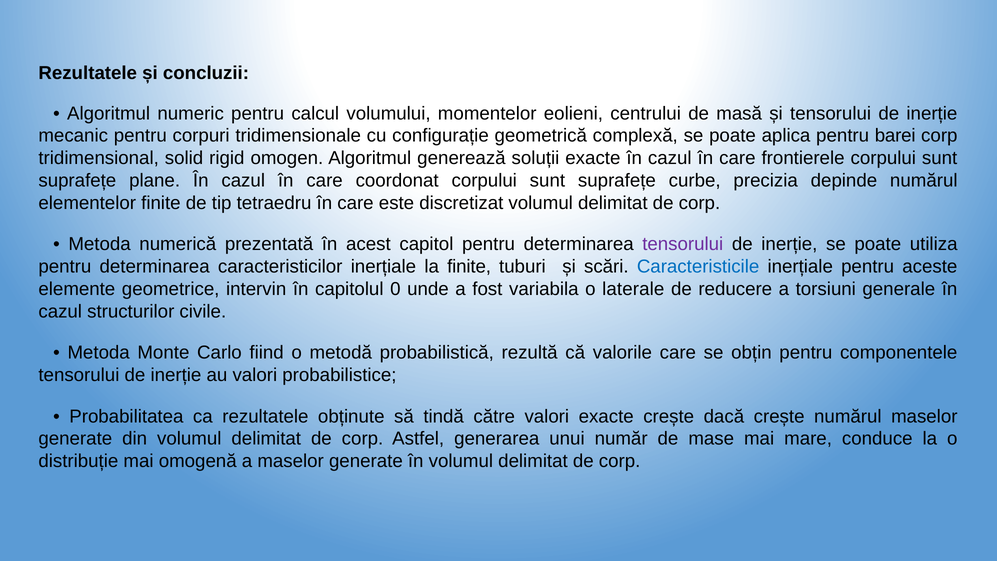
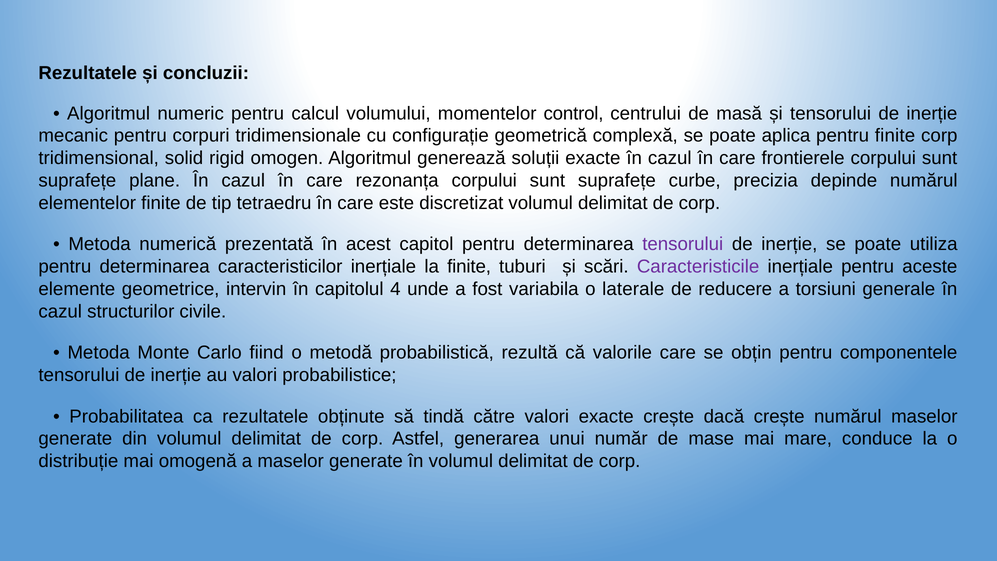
eolieni: eolieni -> control
pentru barei: barei -> finite
coordonat: coordonat -> rezonanța
Caracteristicile colour: blue -> purple
0: 0 -> 4
